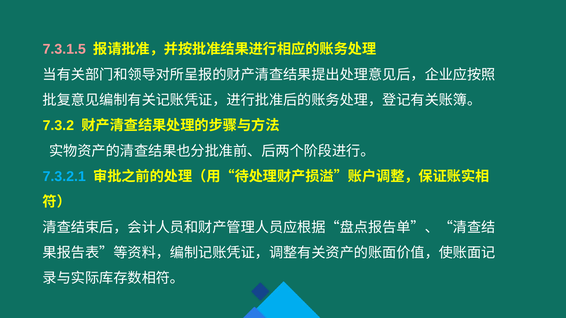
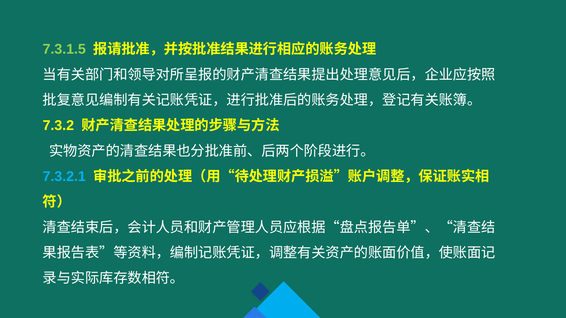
7.3.1.5 colour: pink -> light green
